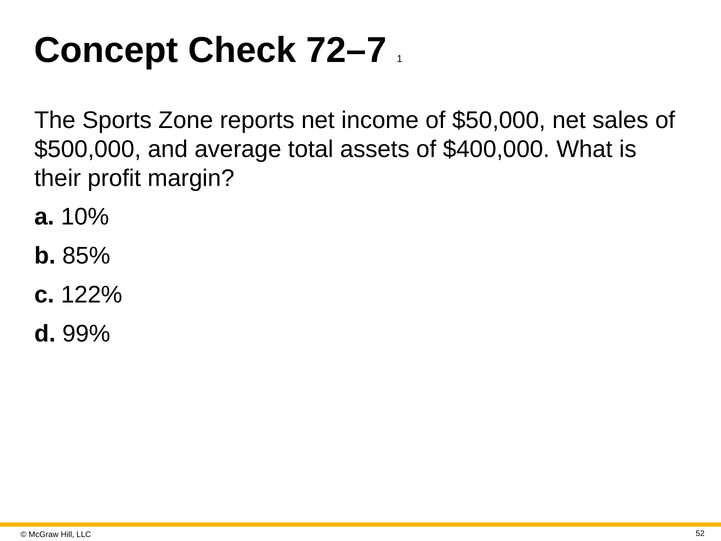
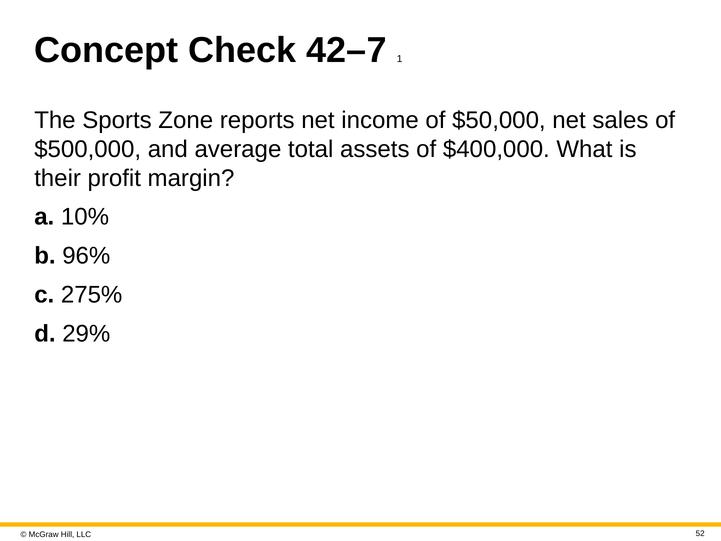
72–7: 72–7 -> 42–7
85%: 85% -> 96%
122%: 122% -> 275%
99%: 99% -> 29%
